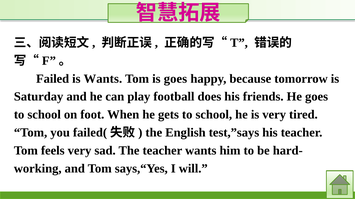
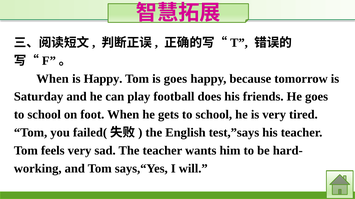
Failed at (53, 79): Failed -> When
is Wants: Wants -> Happy
